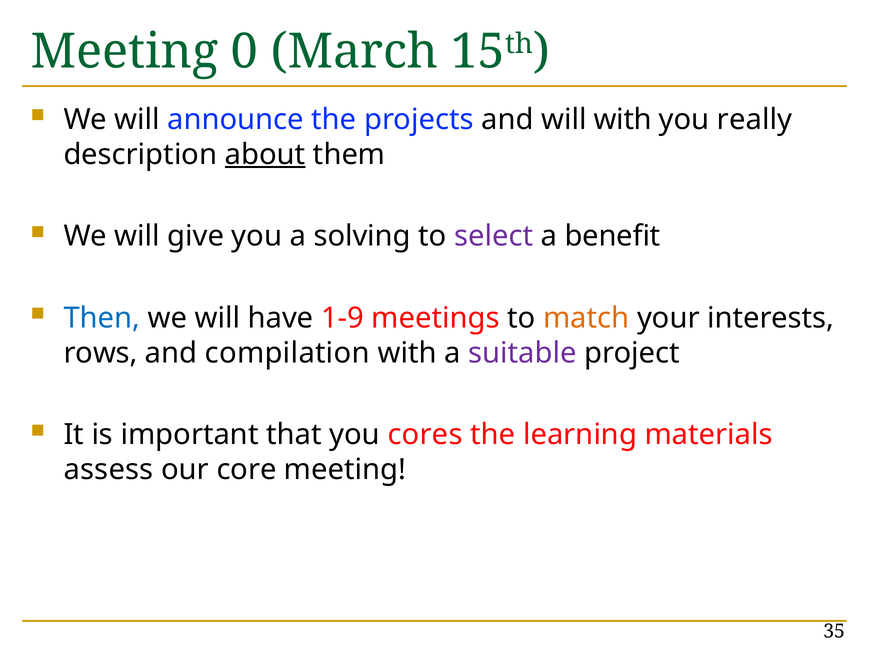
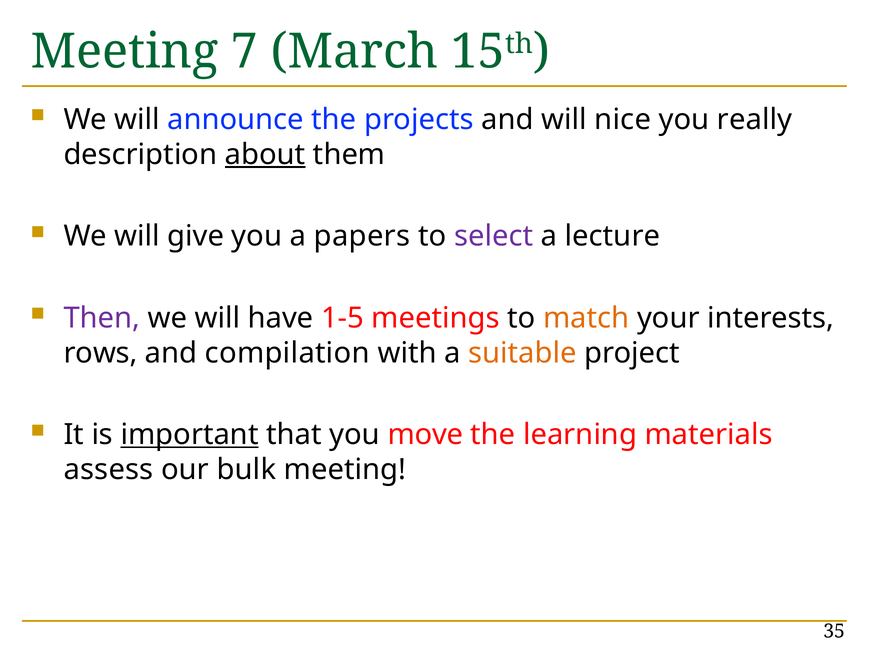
0: 0 -> 7
will with: with -> nice
solving: solving -> papers
benefit: benefit -> lecture
Then colour: blue -> purple
1-9: 1-9 -> 1-5
suitable colour: purple -> orange
important underline: none -> present
cores: cores -> move
core: core -> bulk
